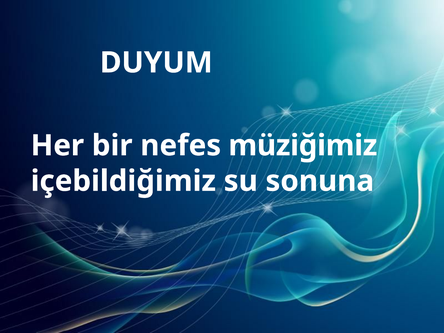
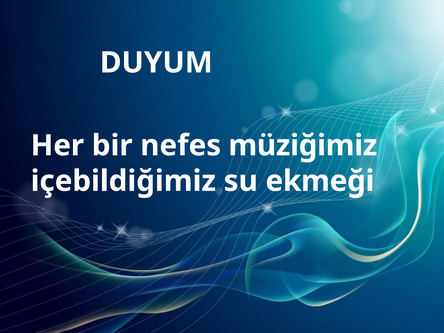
sonuna: sonuna -> ekmeği
